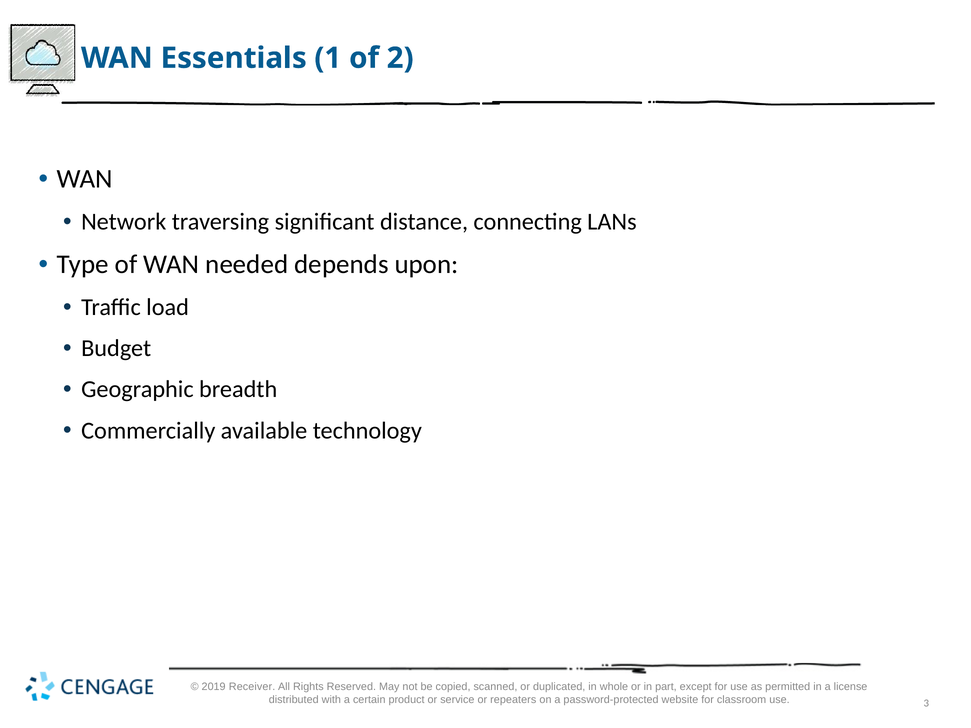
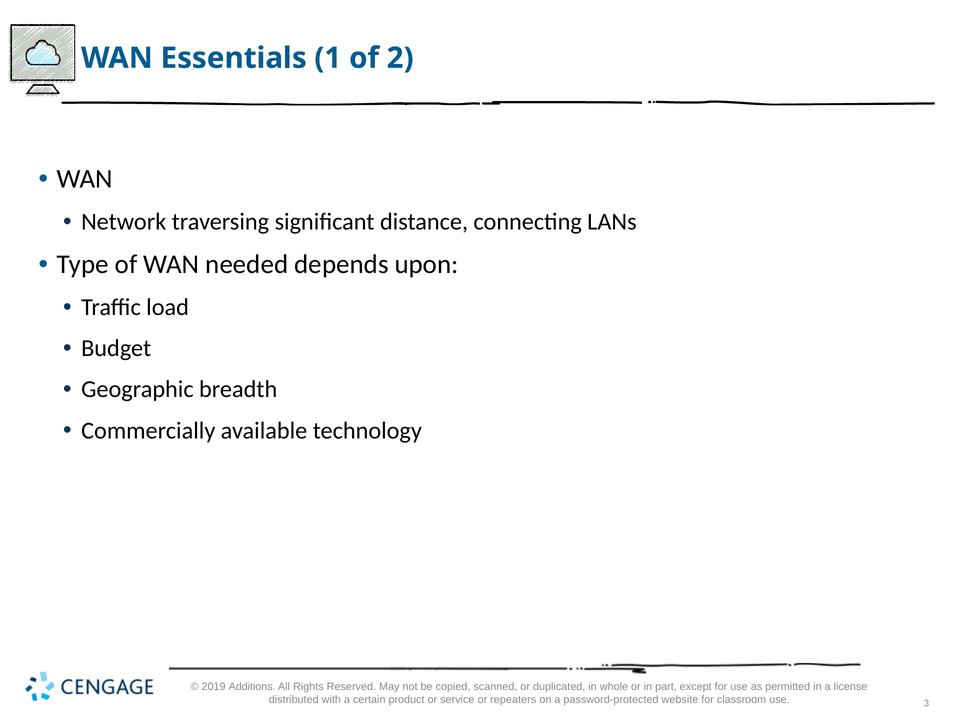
Receiver: Receiver -> Additions
